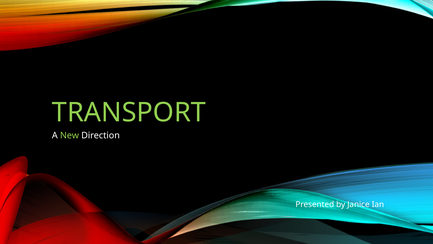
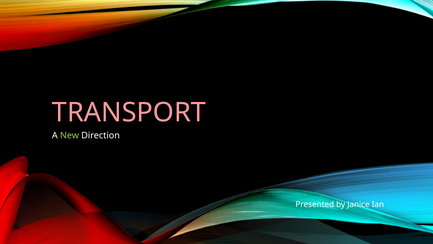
TRANSPORT colour: light green -> pink
